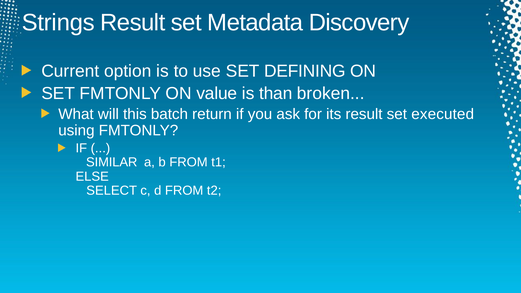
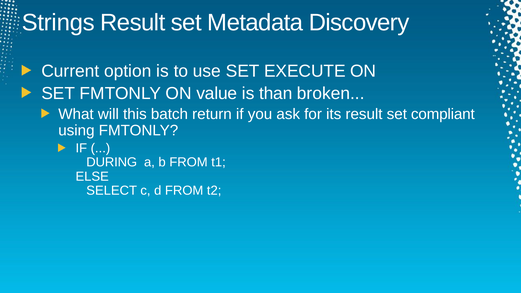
DEFINING: DEFINING -> EXECUTE
executed: executed -> compliant
SIMILAR: SIMILAR -> DURING
